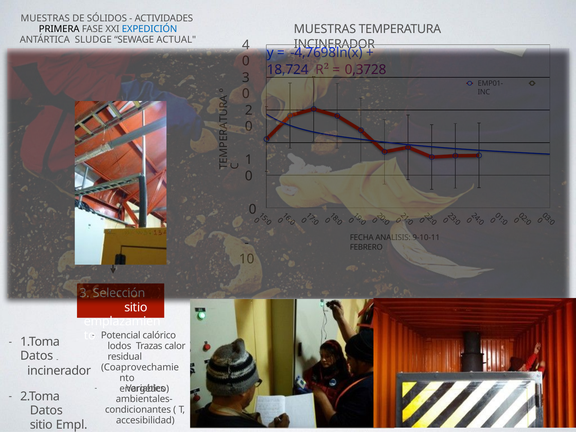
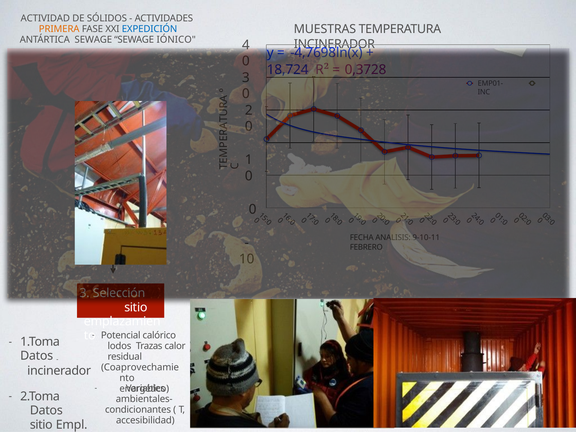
MUESTRAS at (45, 18): MUESTRAS -> ACTIVIDAD
PRIMERA colour: black -> orange
ANTÁRTICA SLUDGE: SLUDGE -> SEWAGE
ACTUAL: ACTUAL -> IÓNICO
